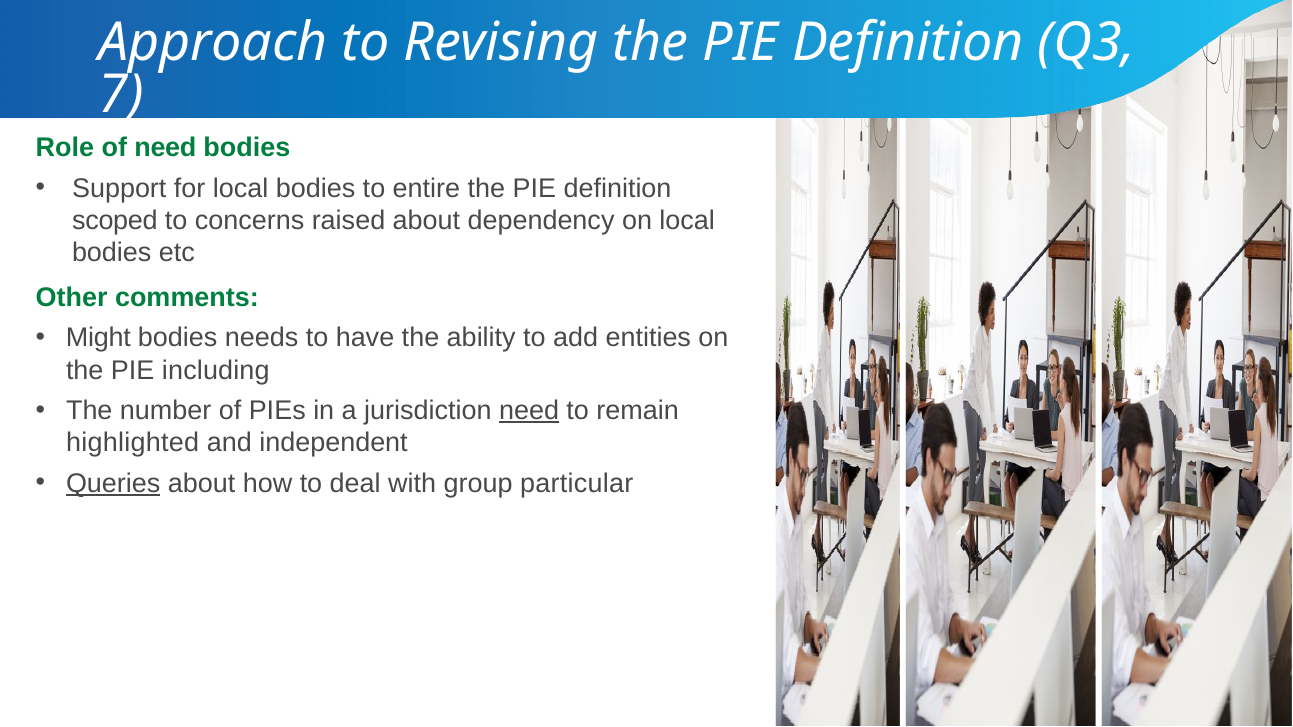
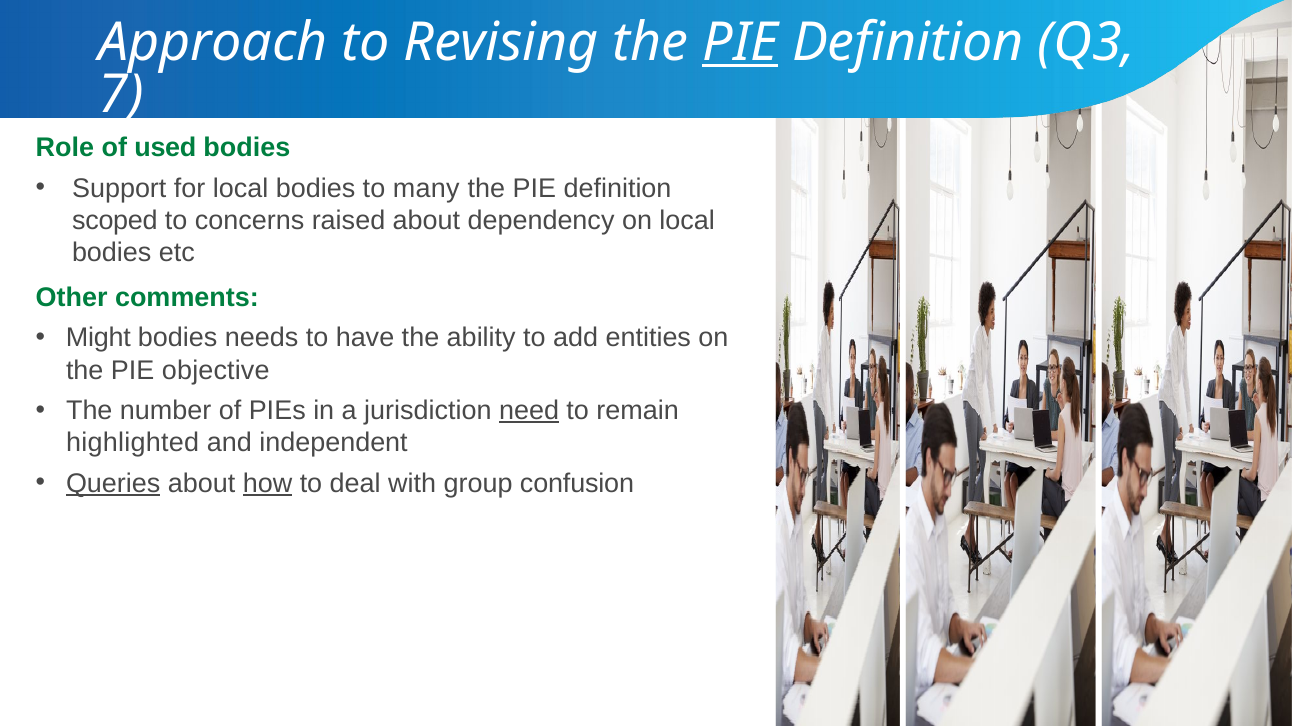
PIE at (740, 43) underline: none -> present
of need: need -> used
entire: entire -> many
including: including -> objective
how underline: none -> present
particular: particular -> confusion
